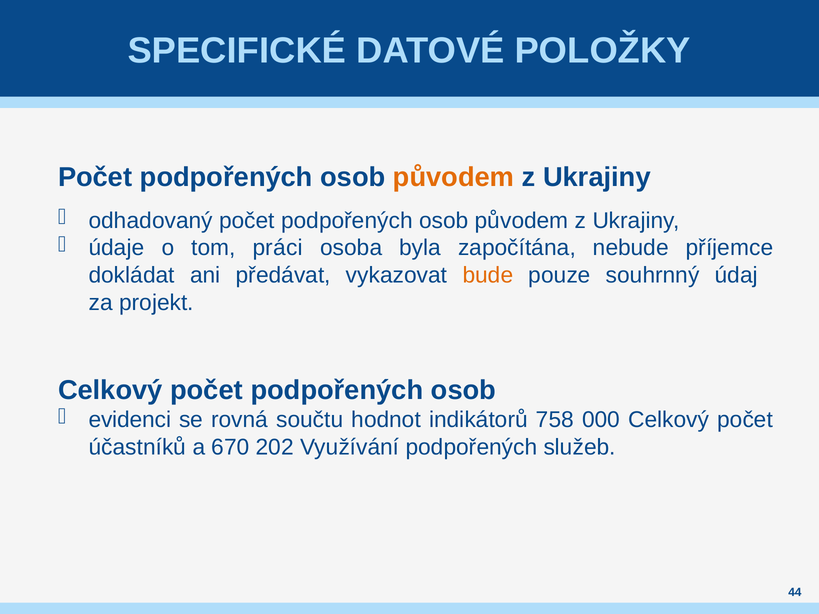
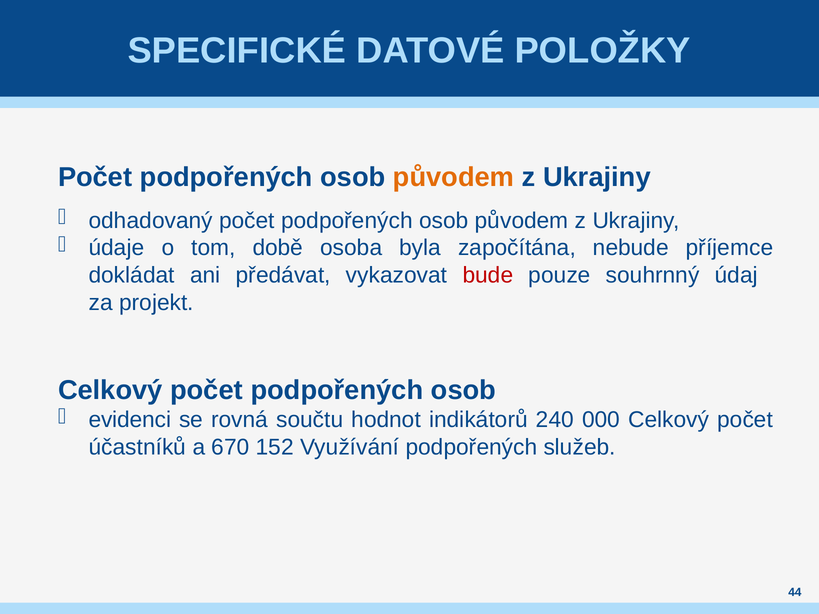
práci: práci -> době
bude colour: orange -> red
758: 758 -> 240
202: 202 -> 152
